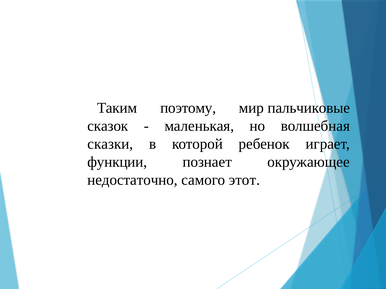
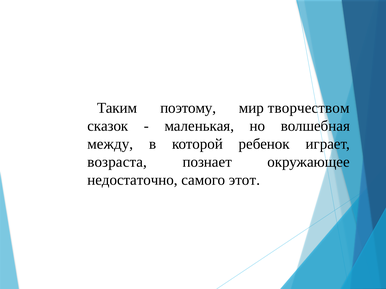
пальчиковые: пальчиковые -> творчеством
сказки: сказки -> между
функции: функции -> возраста
